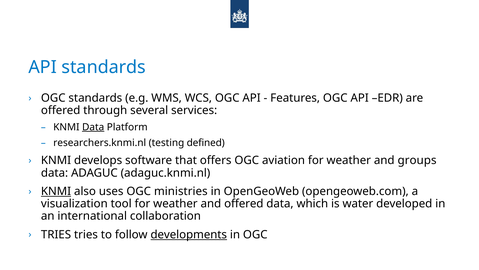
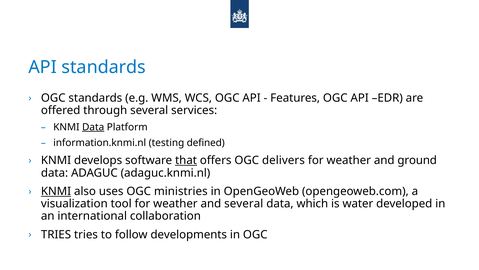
researchers.knmi.nl: researchers.knmi.nl -> information.knmi.nl
that underline: none -> present
aviation: aviation -> delivers
groups: groups -> ground
and offered: offered -> several
developments underline: present -> none
